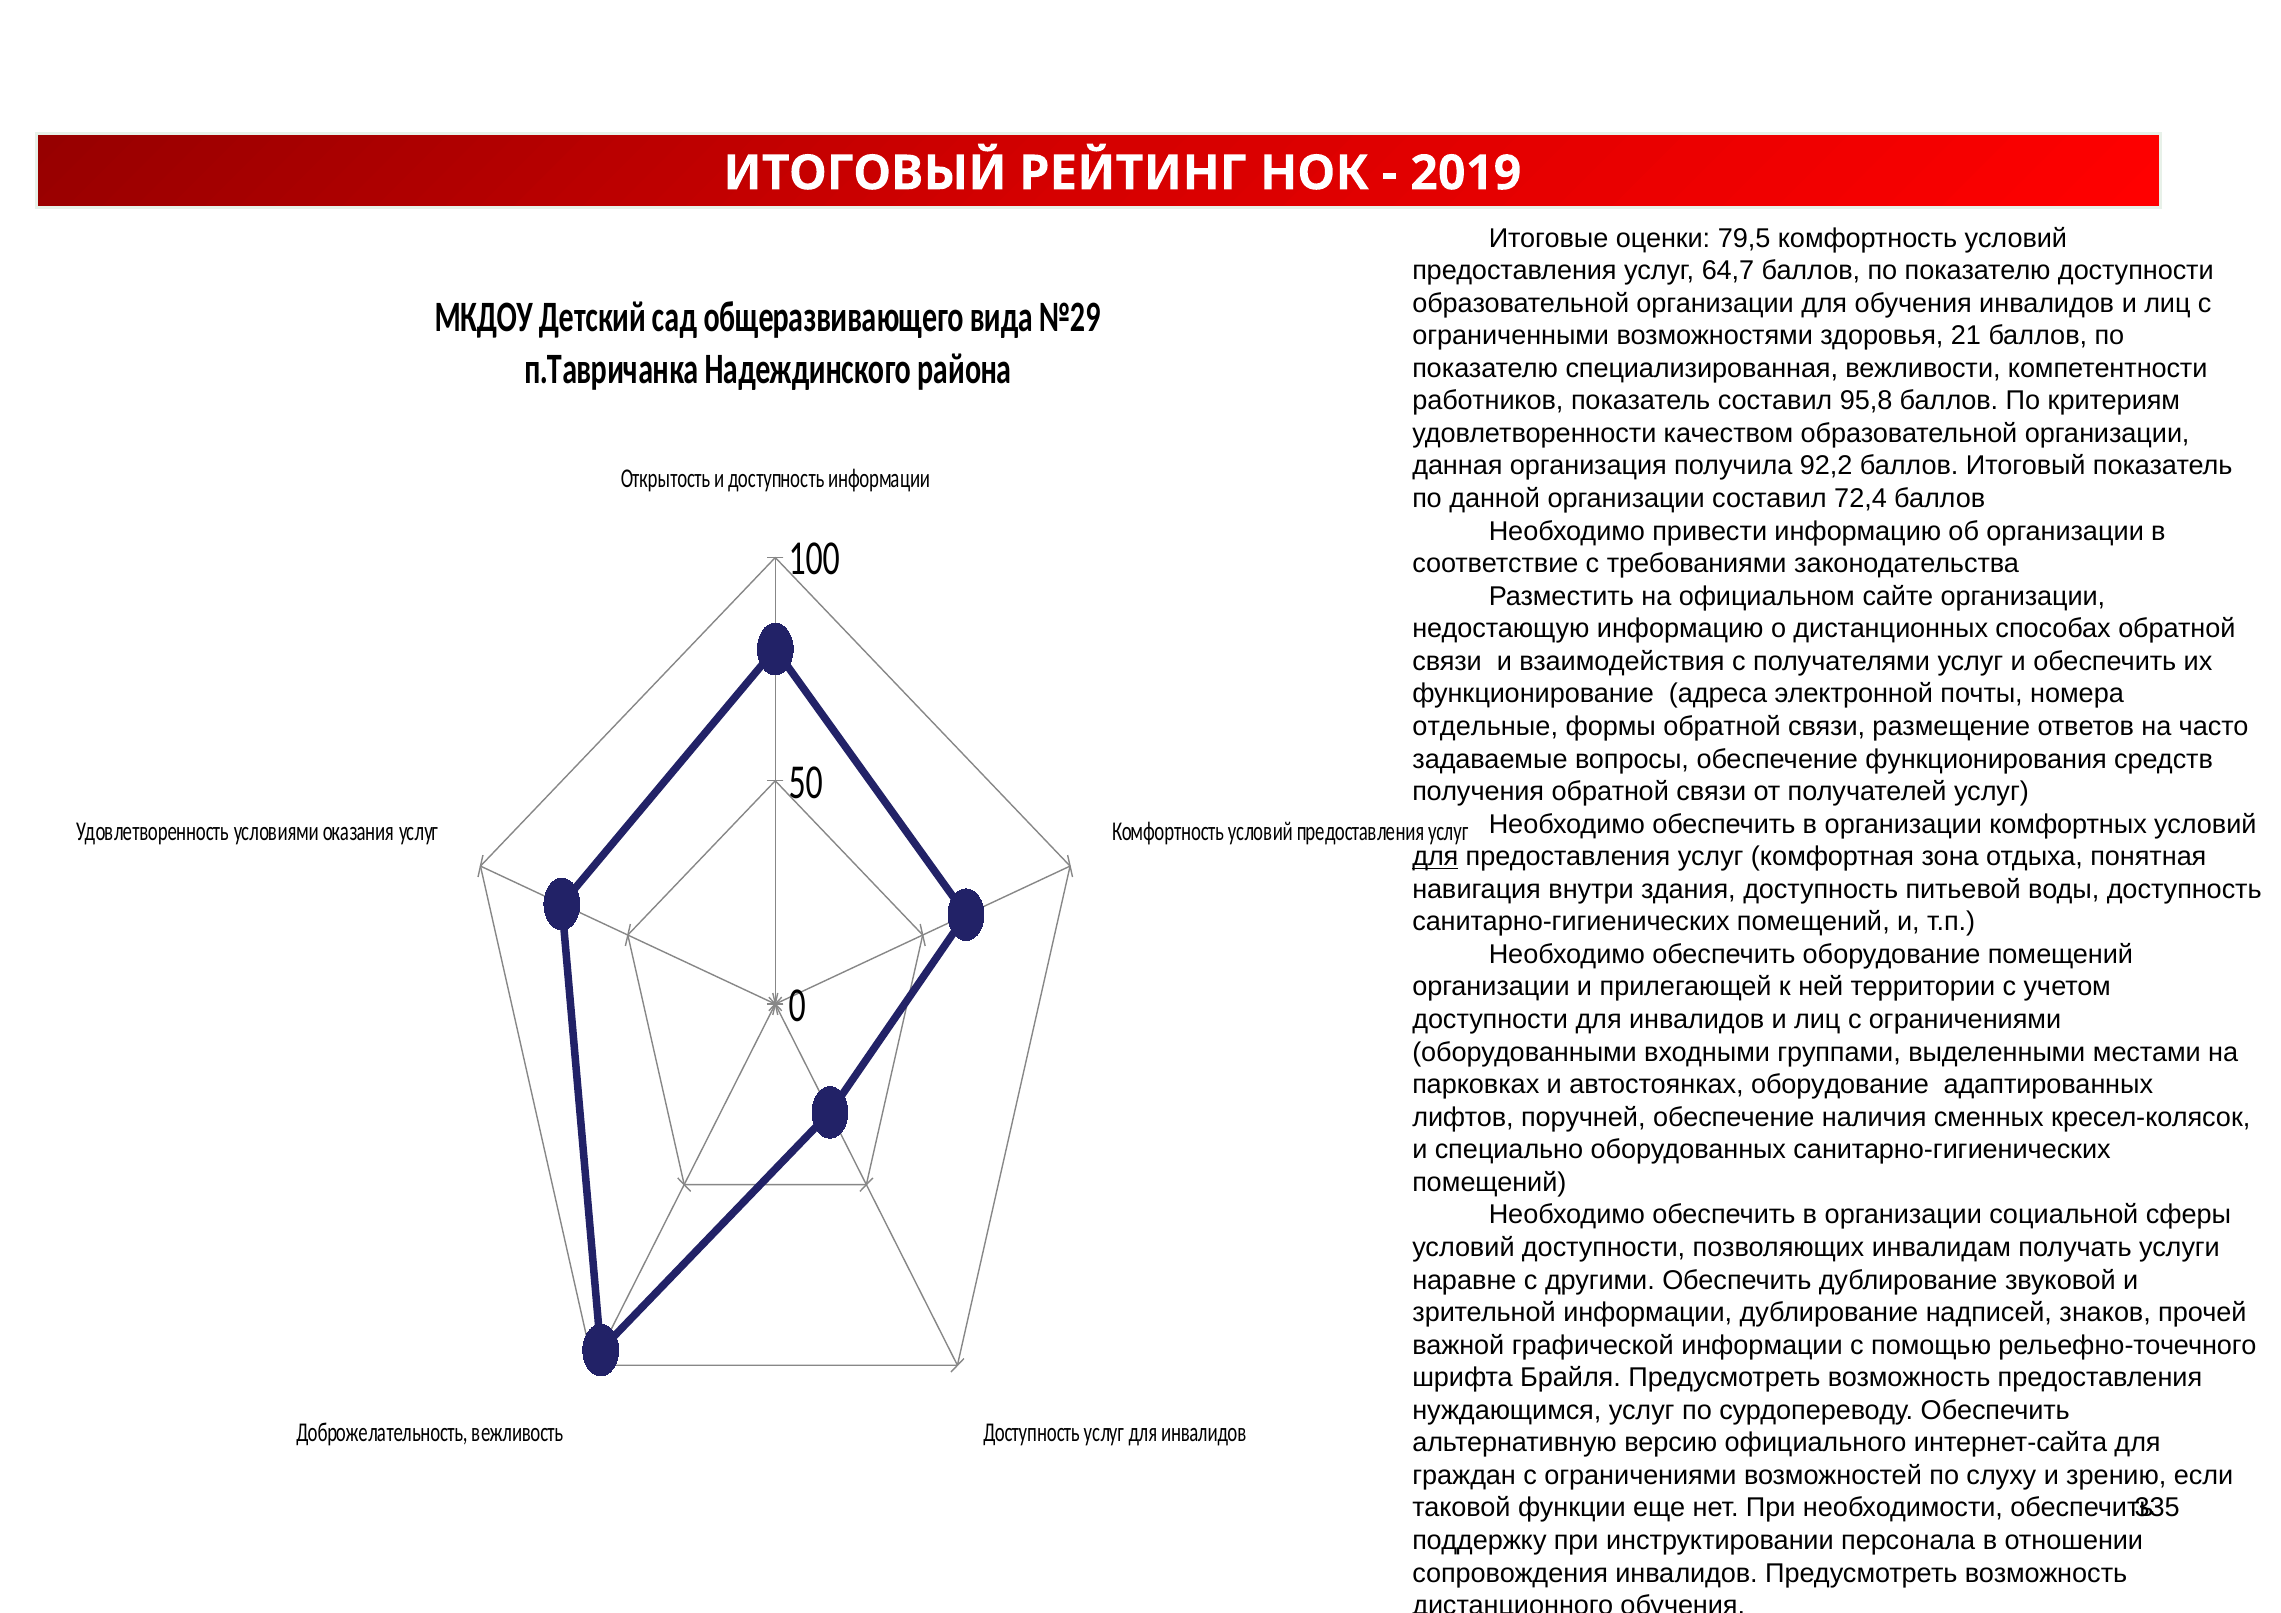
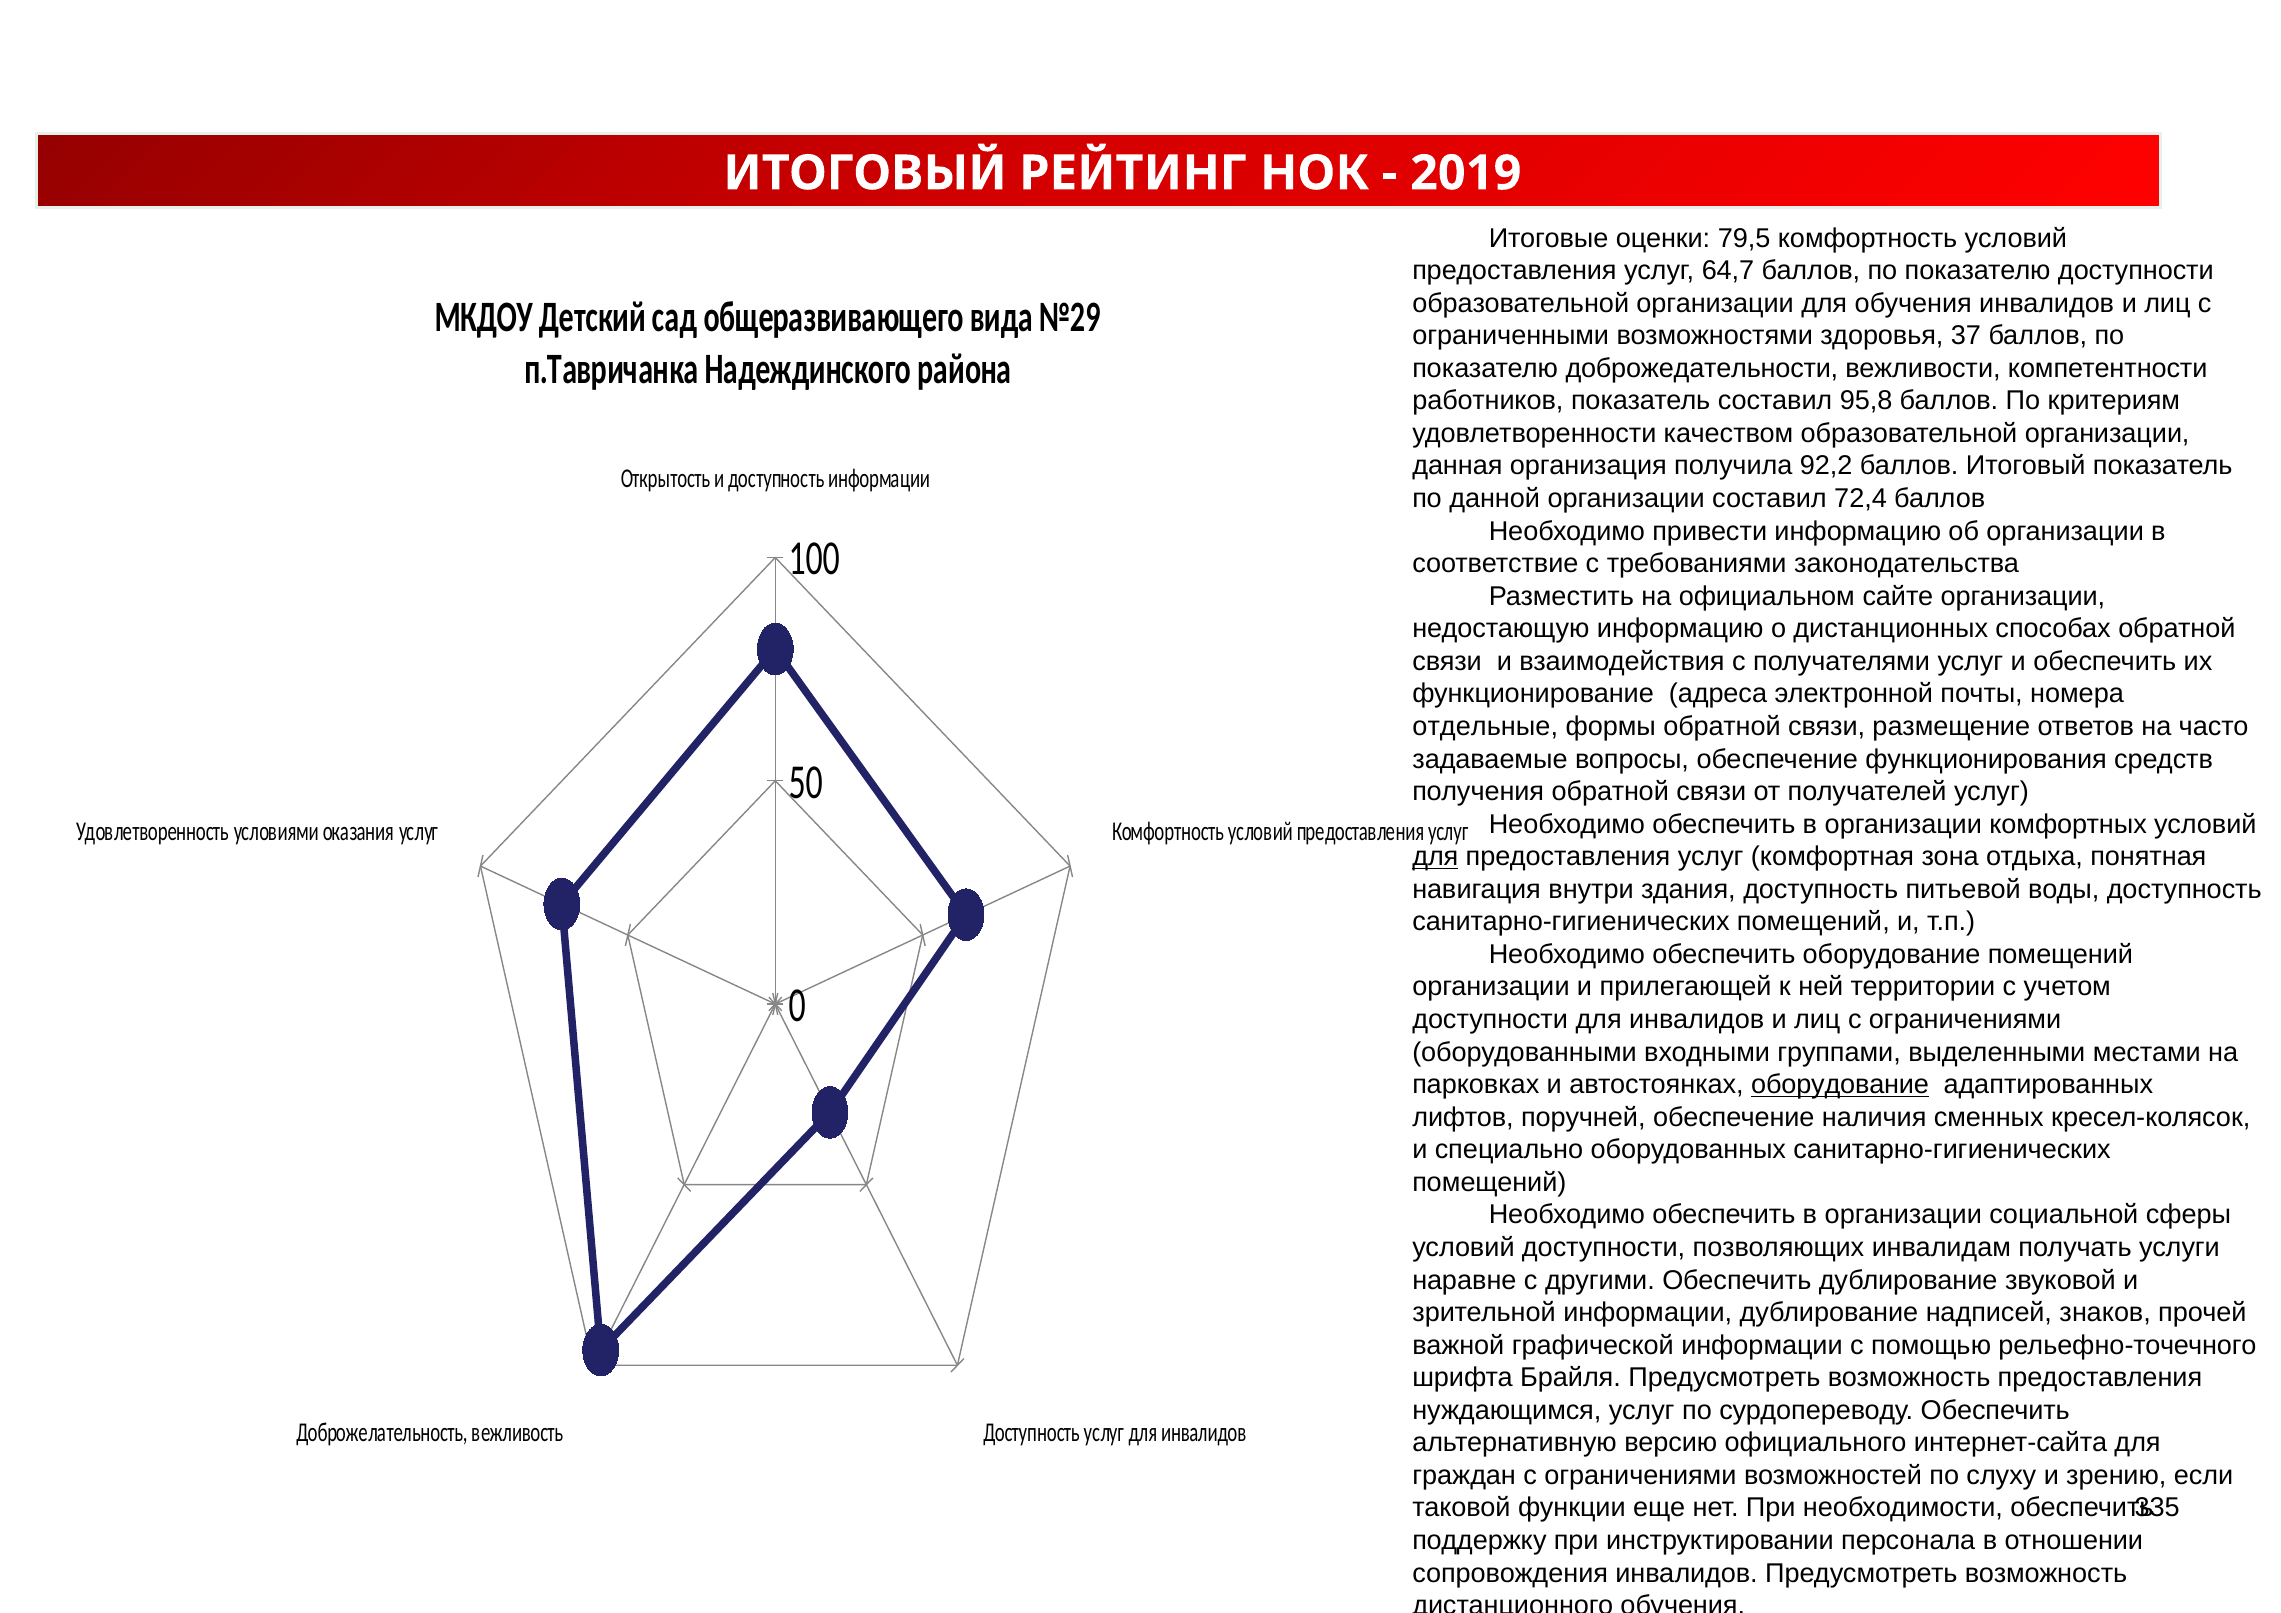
21: 21 -> 37
специализированная: специализированная -> доброжедательности
оборудование at (1840, 1085) underline: none -> present
